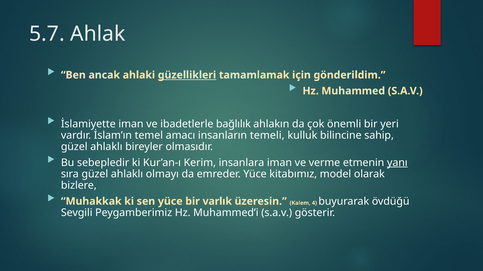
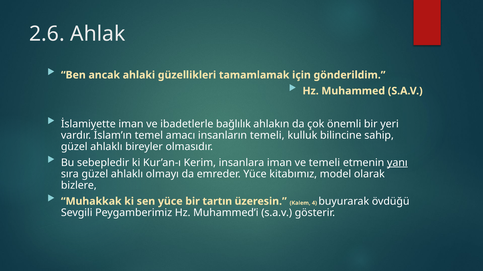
5.7: 5.7 -> 2.6
güzellikleri underline: present -> none
ve verme: verme -> temeli
varlık: varlık -> tartın
